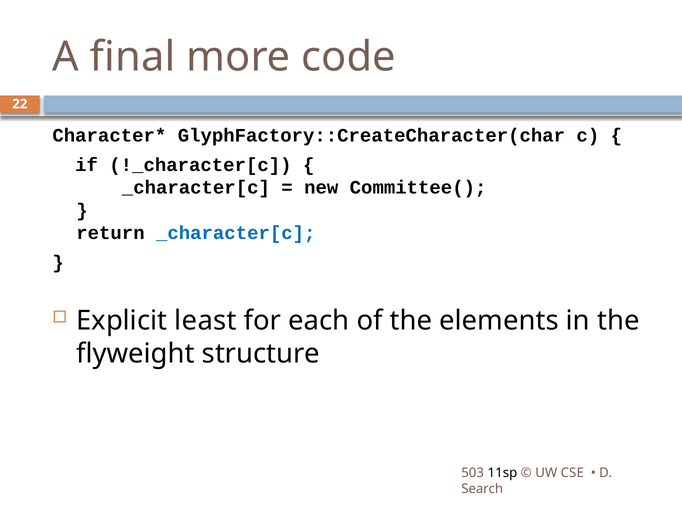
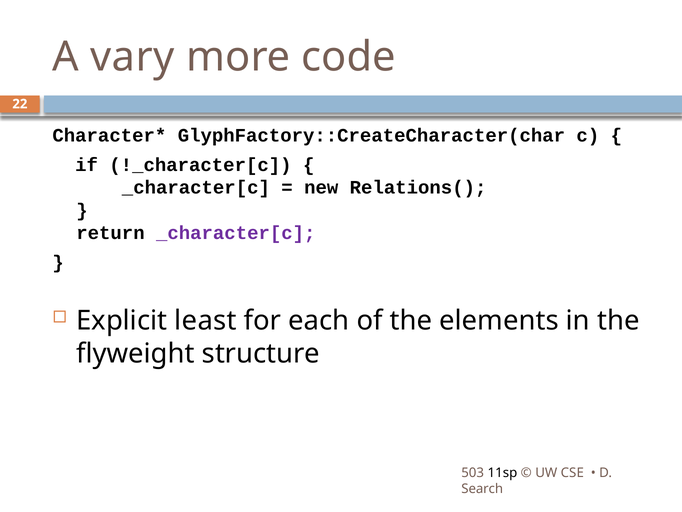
final: final -> vary
Committee(: Committee( -> Relations(
_character[c at (236, 233) colour: blue -> purple
